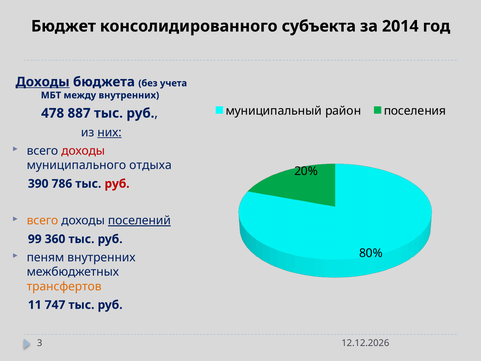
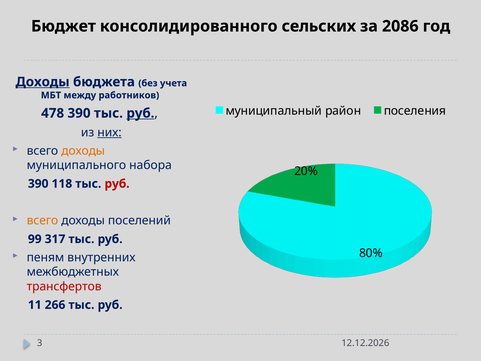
субъекта: субъекта -> сельских
2014: 2014 -> 2086
между внутренних: внутренних -> работников
478 887: 887 -> 390
руб at (140, 113) underline: none -> present
доходы at (83, 151) colour: red -> orange
отдыха: отдыха -> набора
786: 786 -> 118
поселений underline: present -> none
360: 360 -> 317
трансфертов colour: orange -> red
747: 747 -> 266
